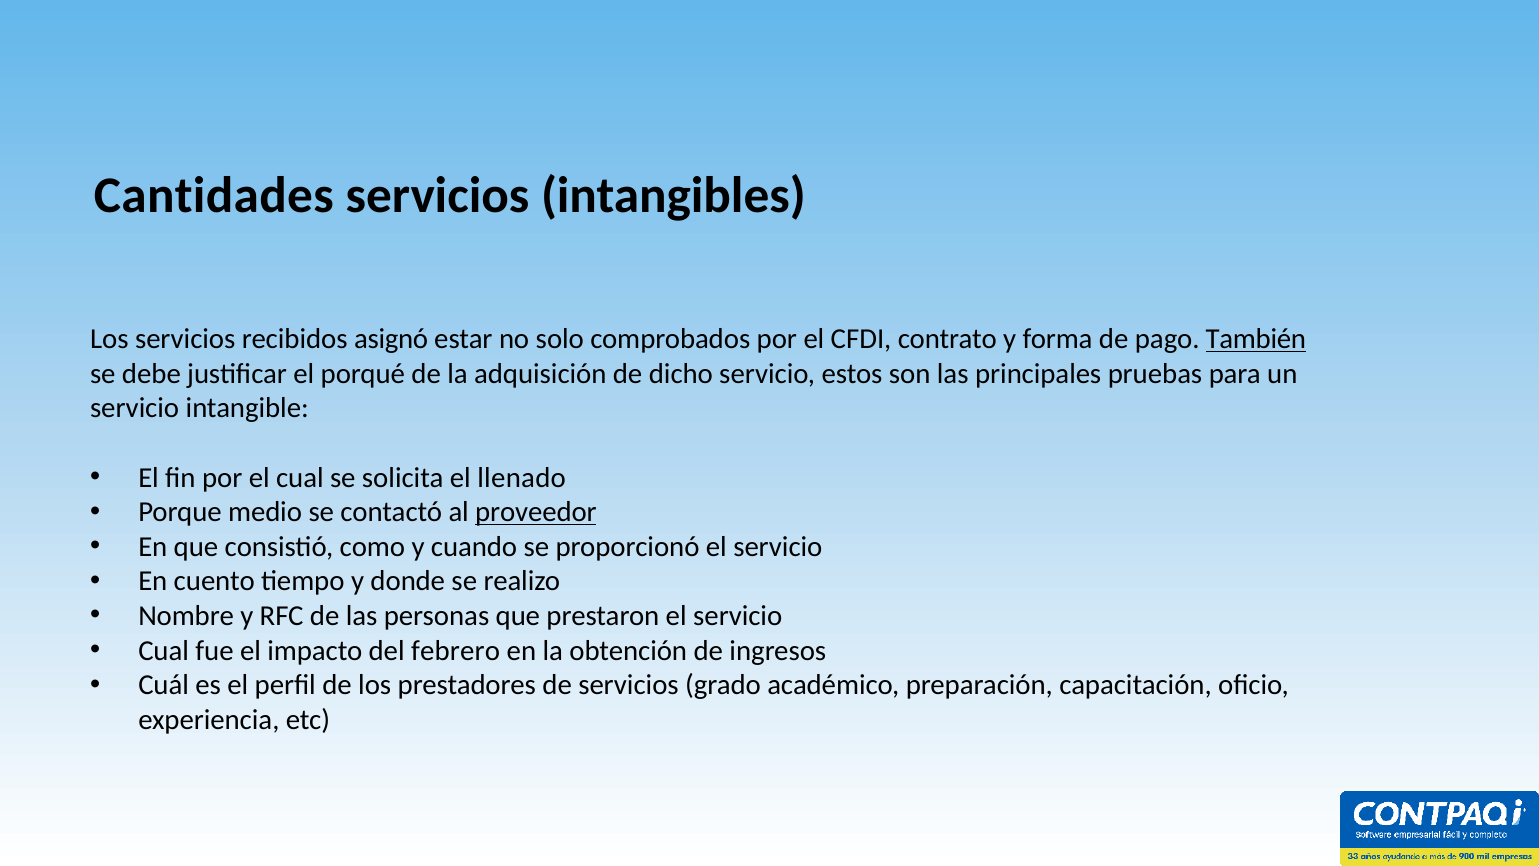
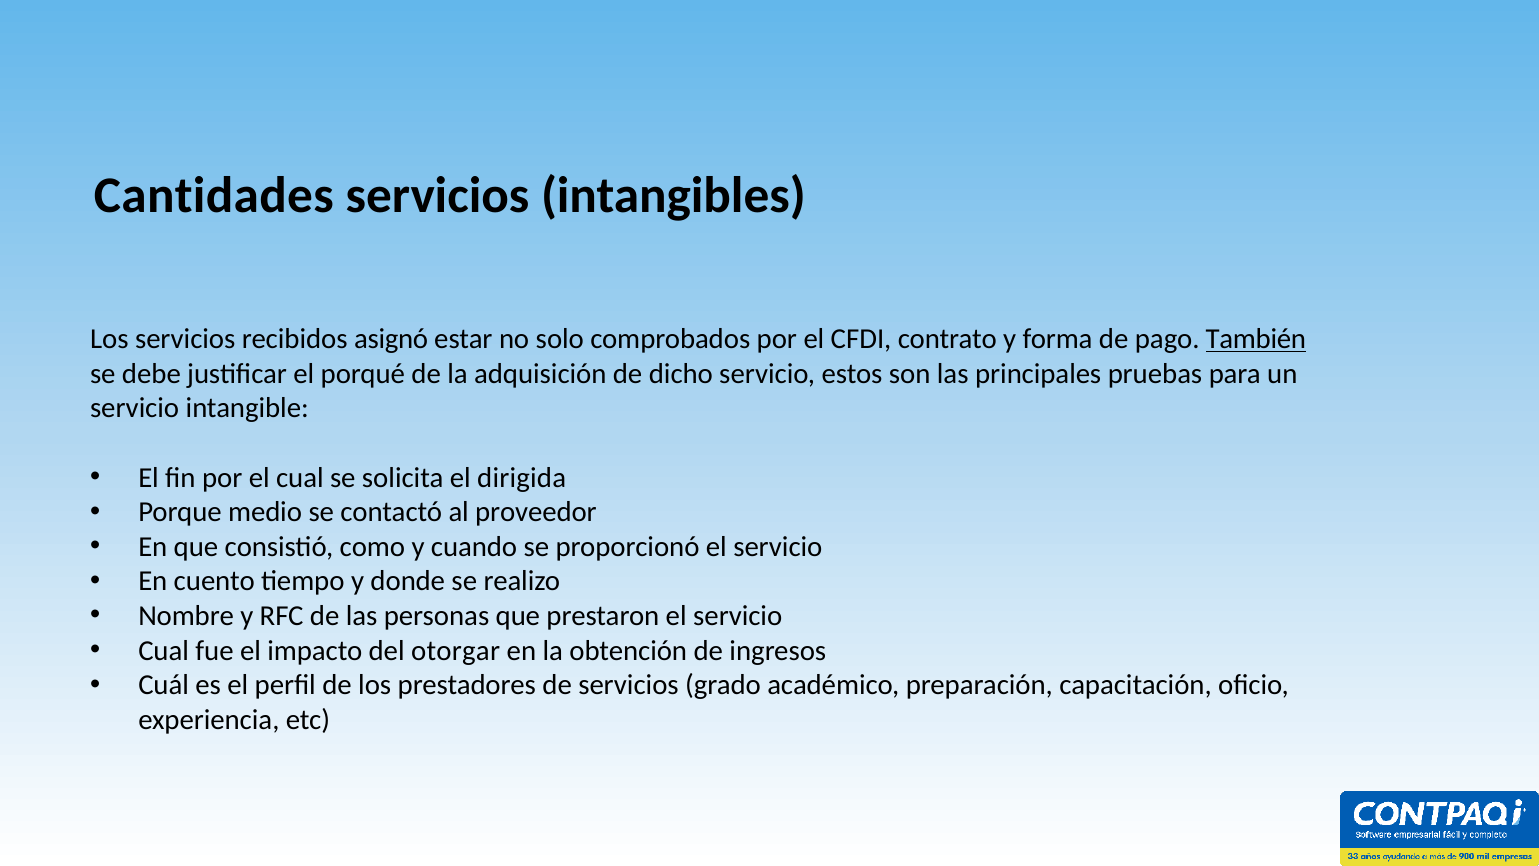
llenado: llenado -> dirigida
proveedor underline: present -> none
febrero: febrero -> otorgar
